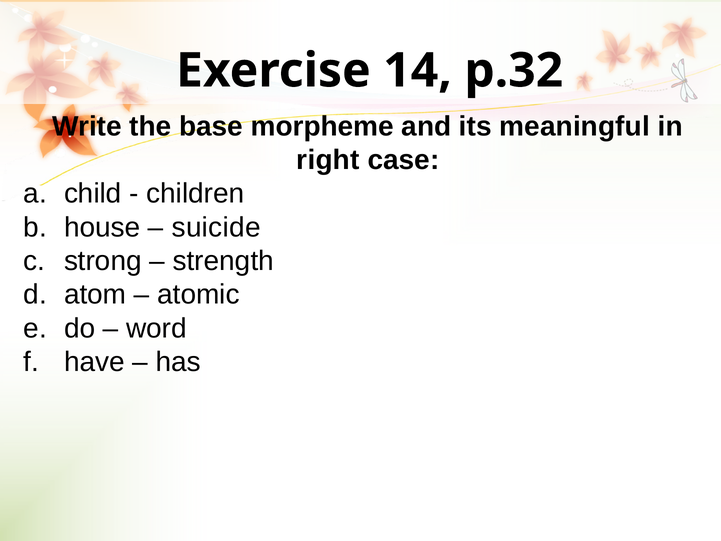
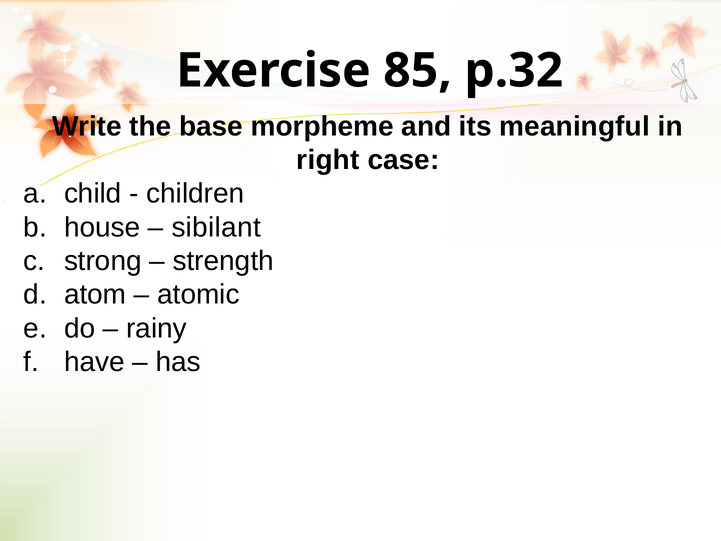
14: 14 -> 85
suicide: suicide -> sibilant
word: word -> rainy
